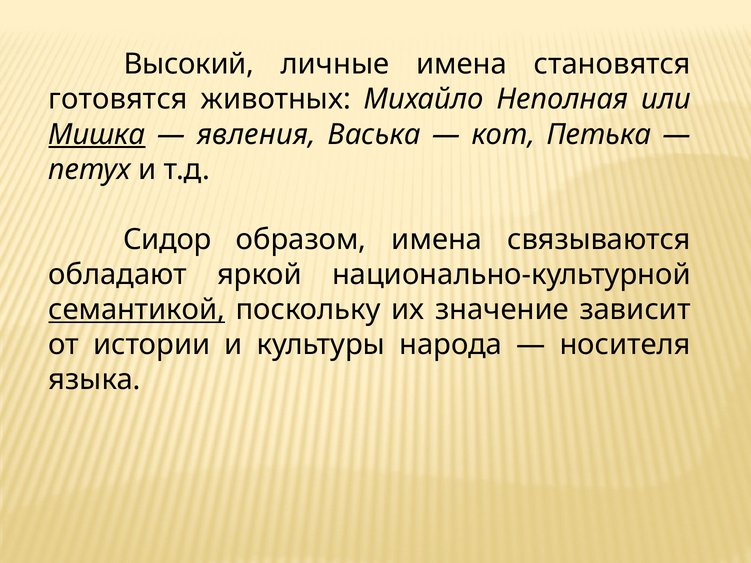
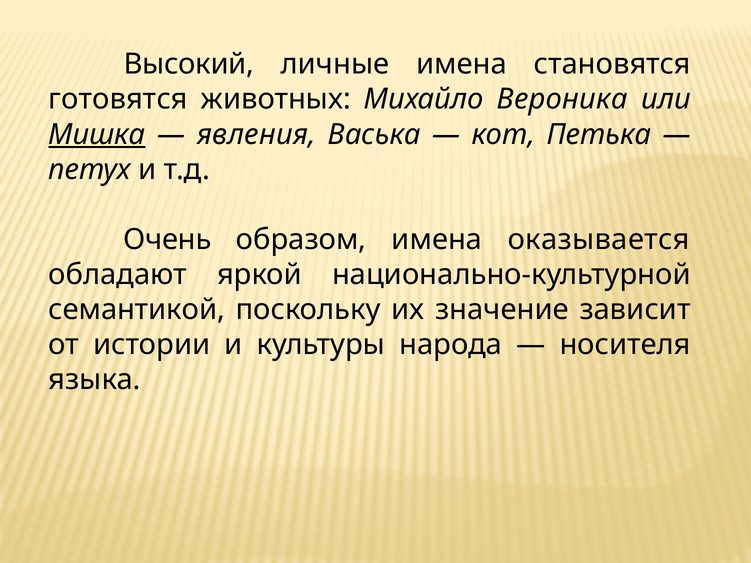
Неполная: Неполная -> Вероника
Сидор: Сидор -> Очень
связываются: связываются -> оказывается
семантикой underline: present -> none
